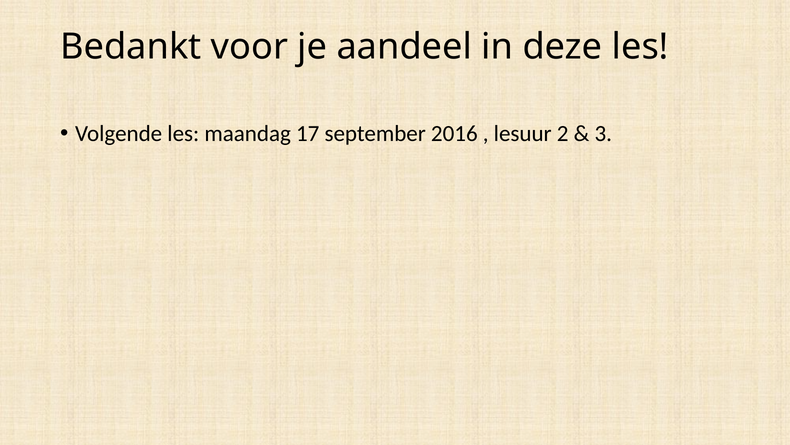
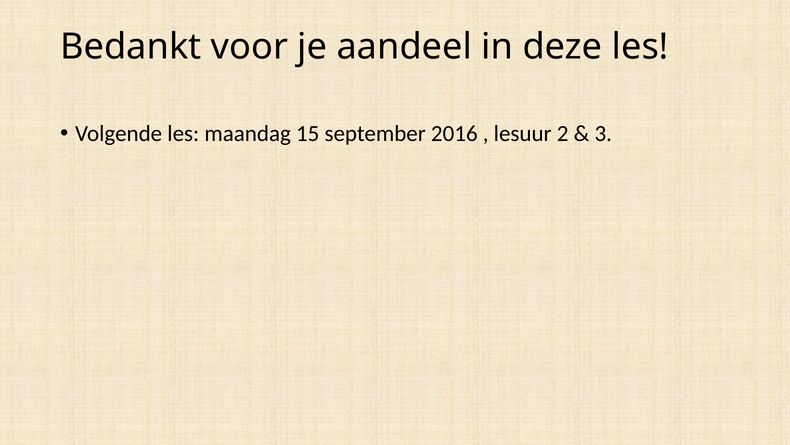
17: 17 -> 15
